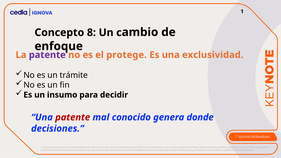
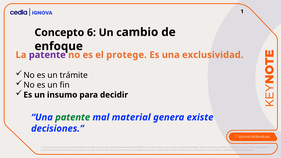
8: 8 -> 6
patente at (73, 117) colour: red -> green
conocido: conocido -> material
donde: donde -> existe
